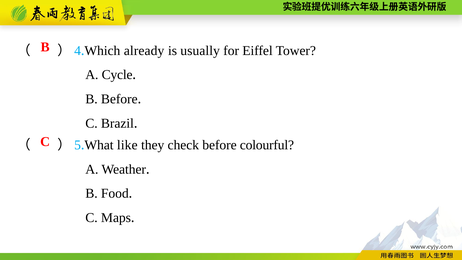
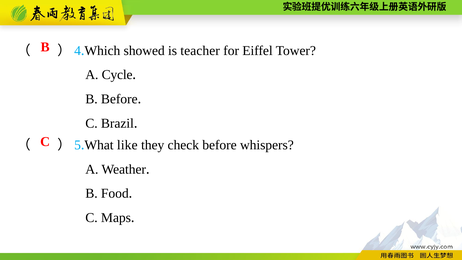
already: already -> showed
usually: usually -> teacher
colourful: colourful -> whispers
